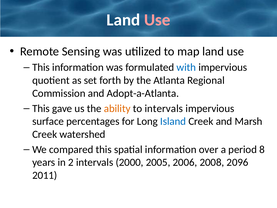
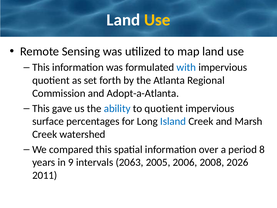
Use at (157, 20) colour: pink -> yellow
ability colour: orange -> blue
to intervals: intervals -> quotient
2: 2 -> 9
2000: 2000 -> 2063
2096: 2096 -> 2026
